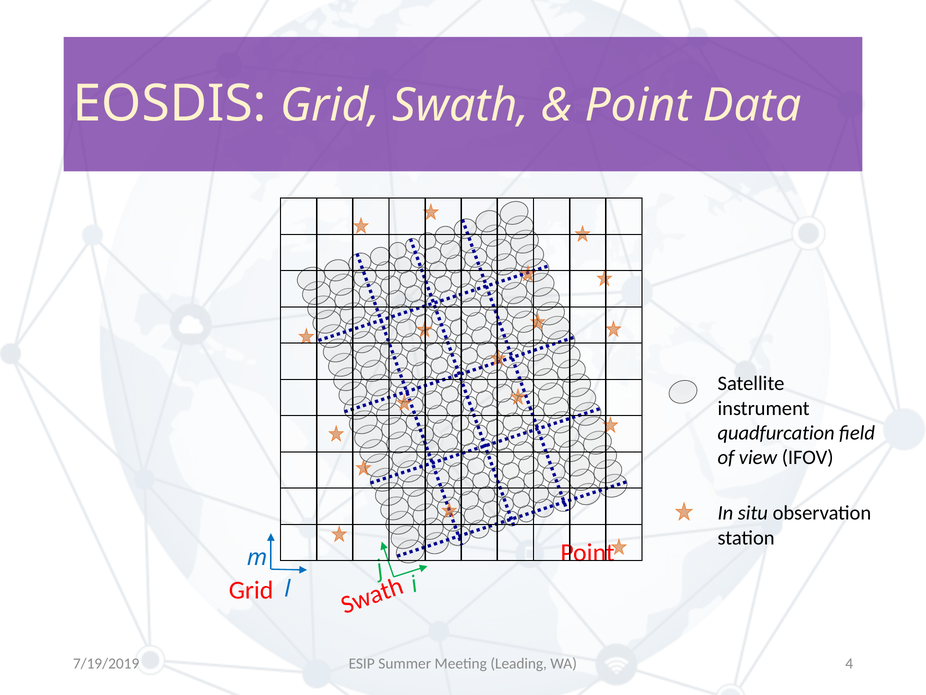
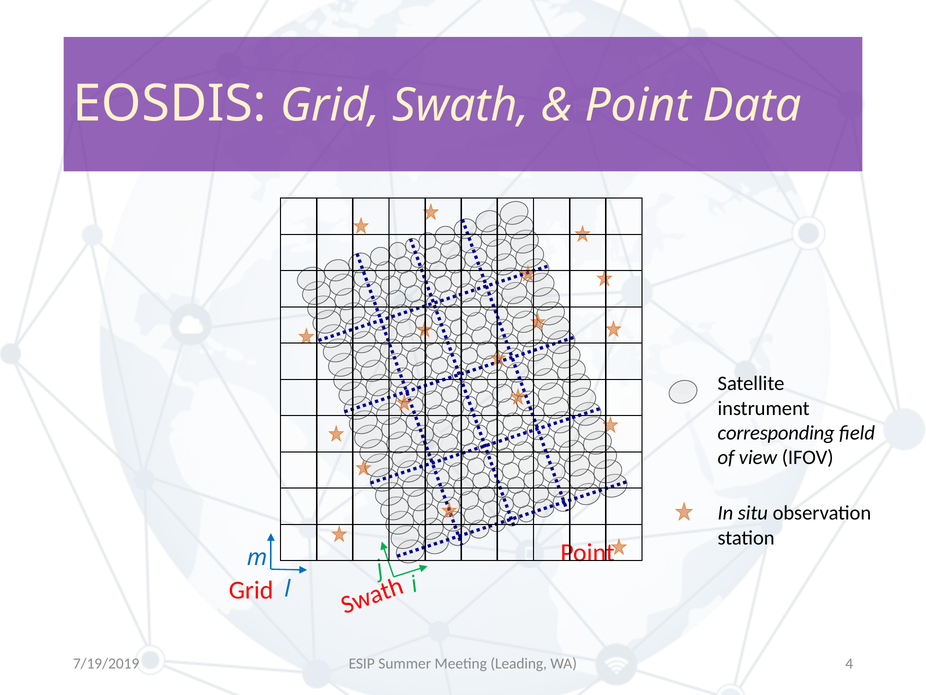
quadfurcation: quadfurcation -> corresponding
